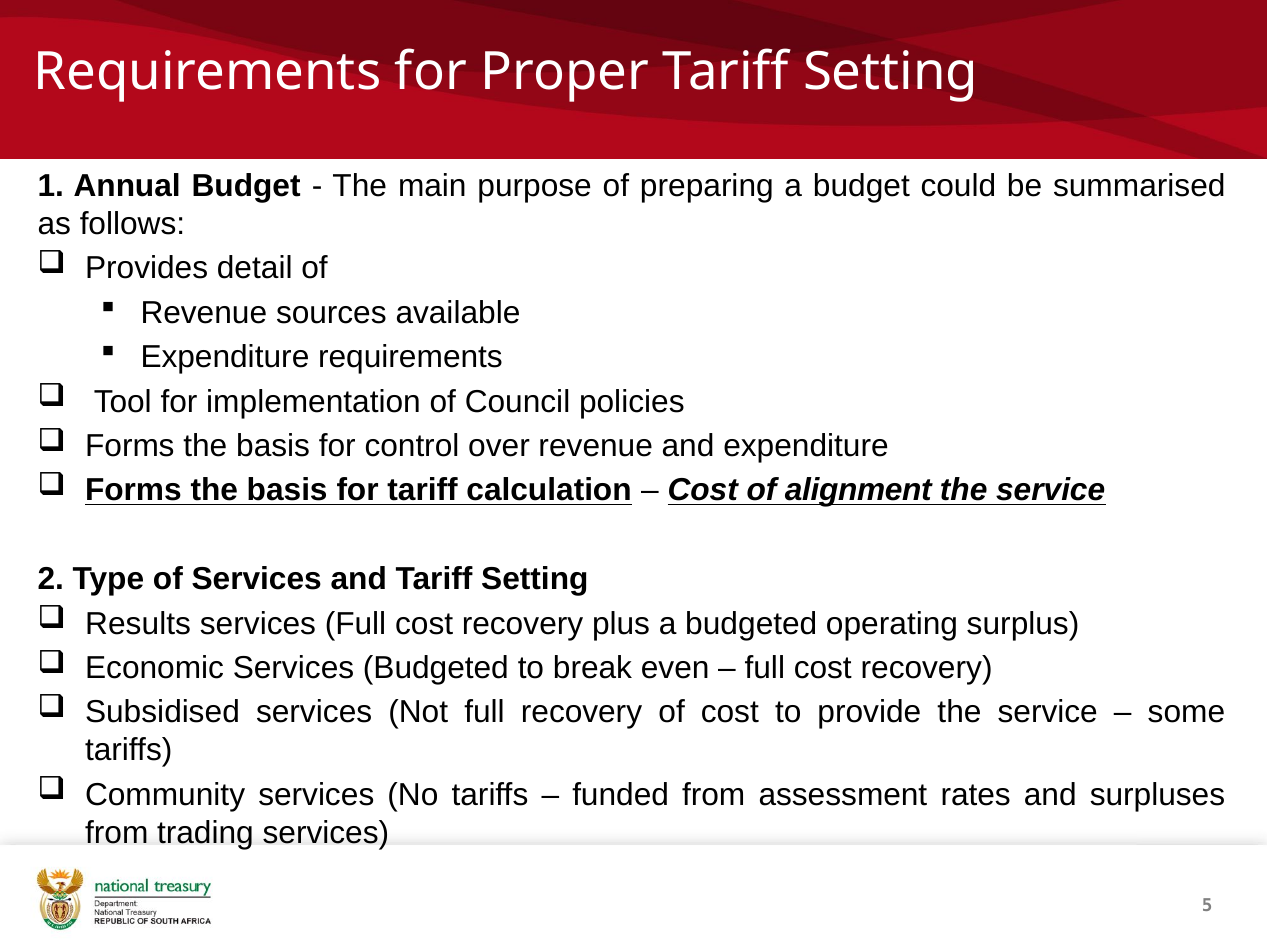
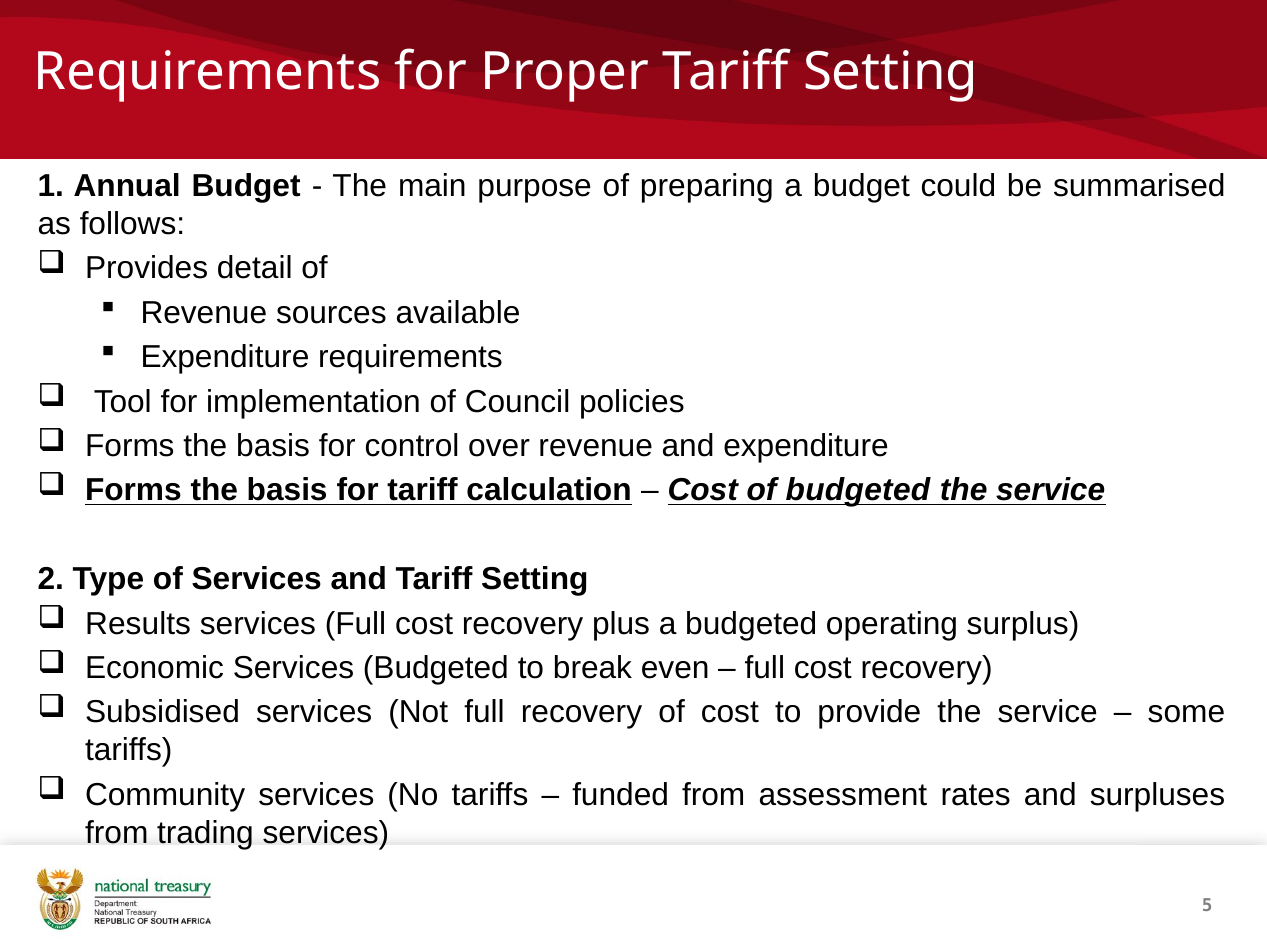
of alignment: alignment -> budgeted
